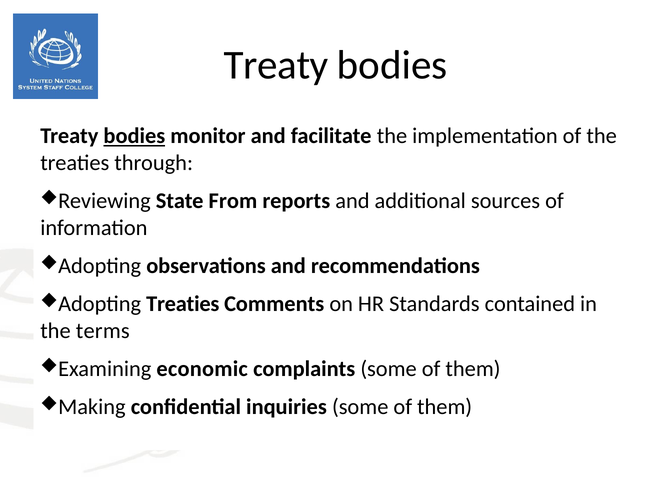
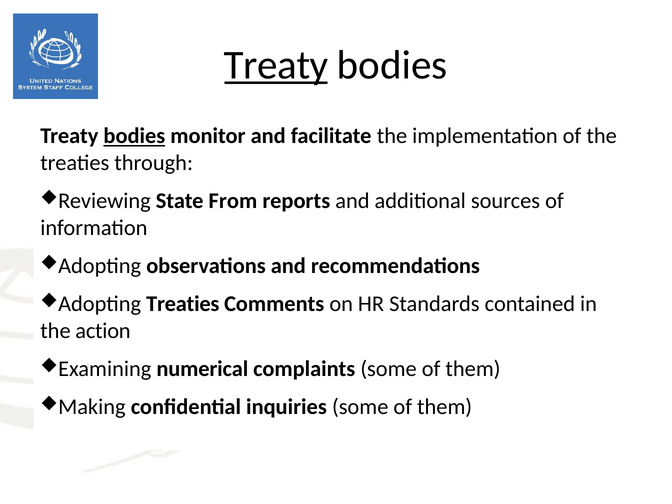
Treaty at (276, 65) underline: none -> present
terms: terms -> action
economic: economic -> numerical
